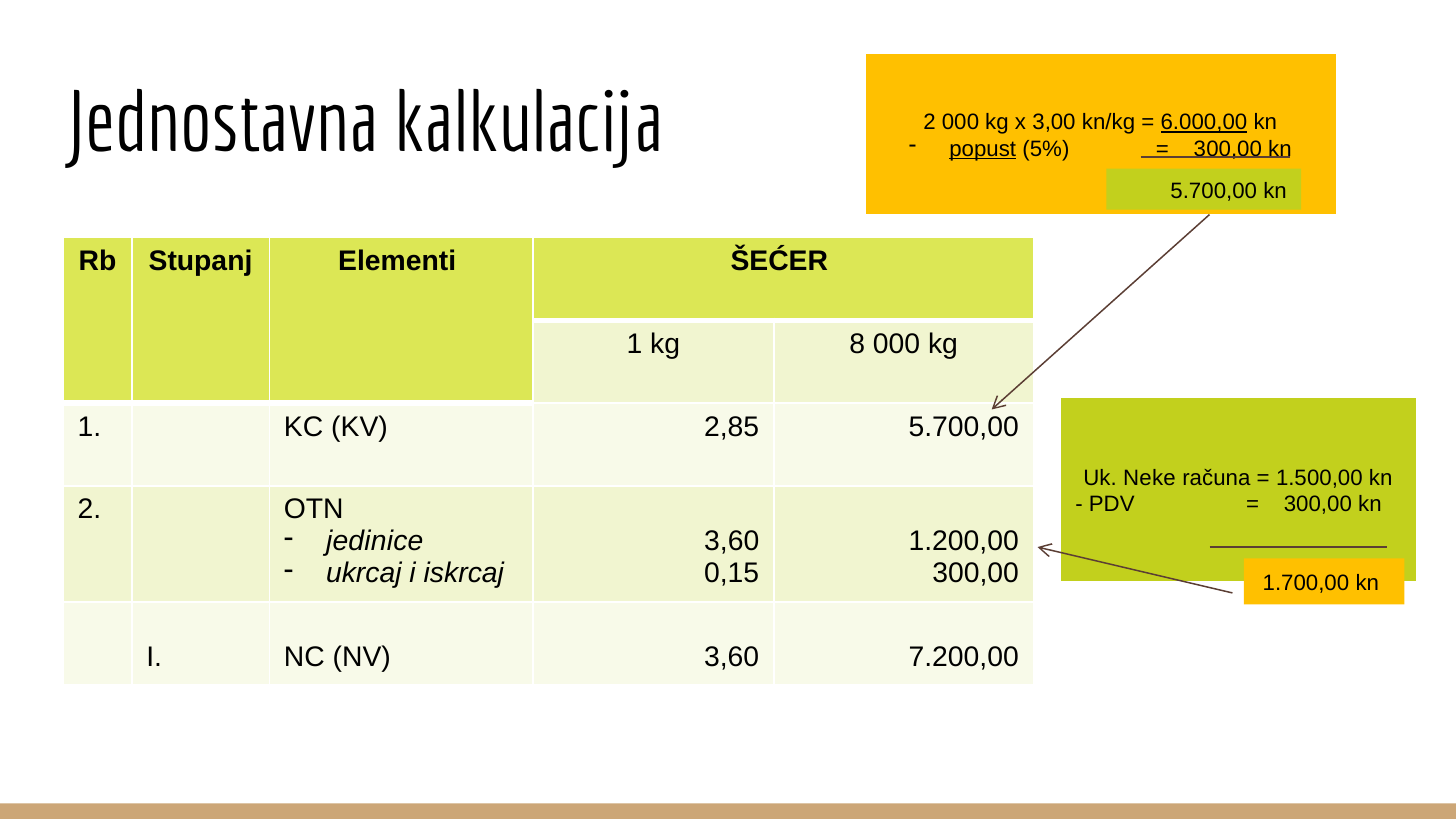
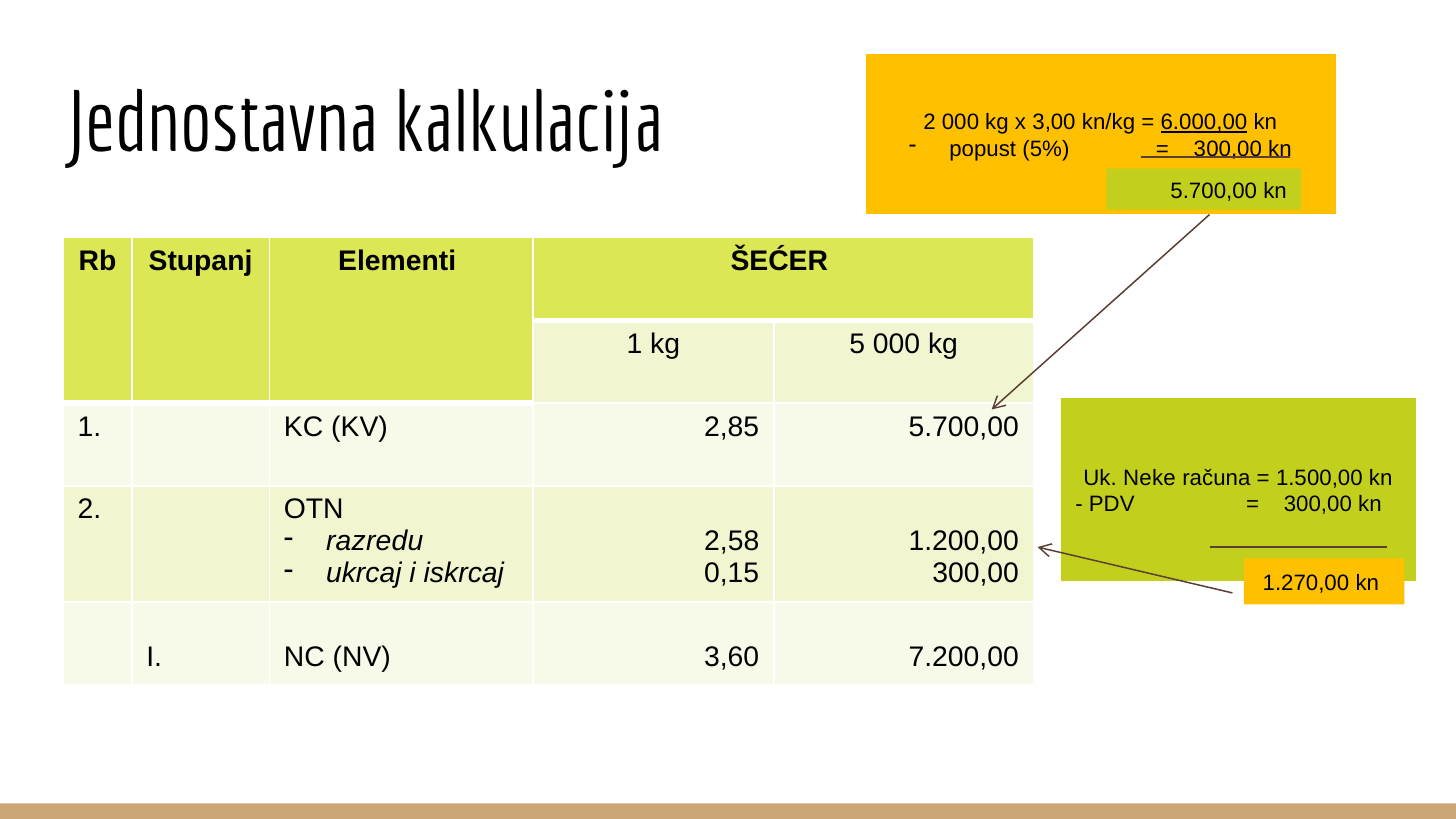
popust underline: present -> none
8: 8 -> 5
jedinice: jedinice -> razredu
3,60 at (732, 541): 3,60 -> 2,58
1.700,00: 1.700,00 -> 1.270,00
